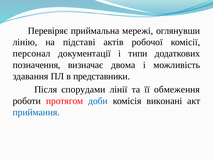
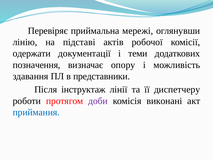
персонал: персонал -> одержати
типи: типи -> теми
двома: двома -> опору
спорудами: спорудами -> інструктаж
обмеження: обмеження -> диспетчеру
доби colour: blue -> purple
